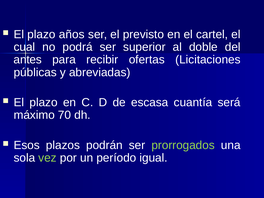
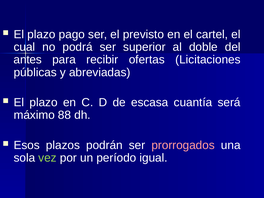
años: años -> pago
70: 70 -> 88
prorrogados colour: light green -> pink
